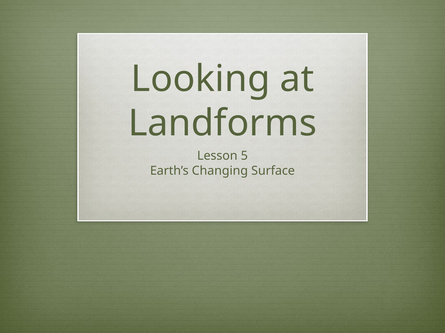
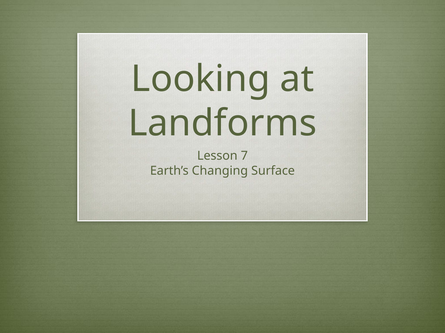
5: 5 -> 7
